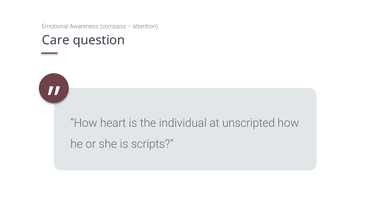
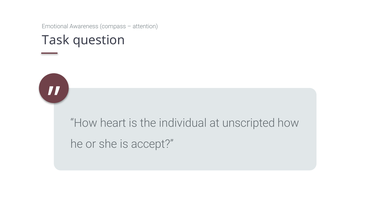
Care: Care -> Task
scripts: scripts -> accept
